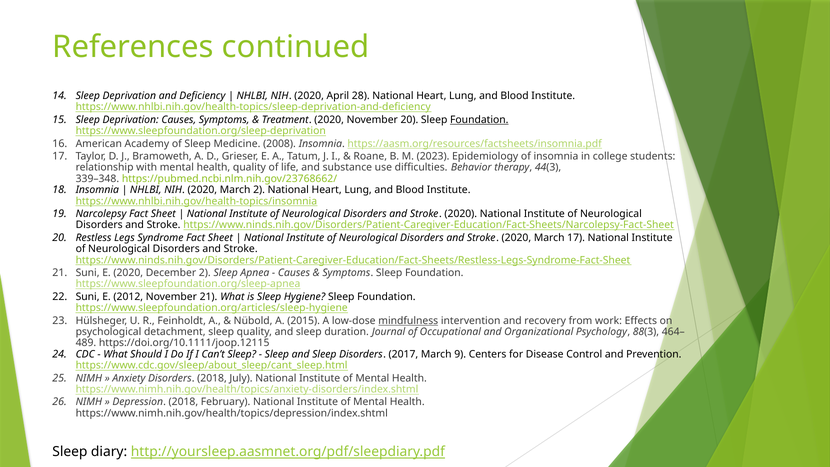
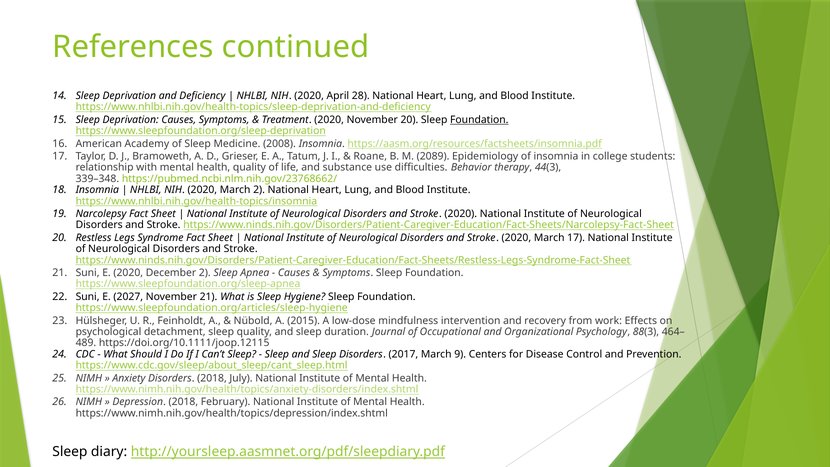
2023: 2023 -> 2089
2012: 2012 -> 2027
mindfulness underline: present -> none
